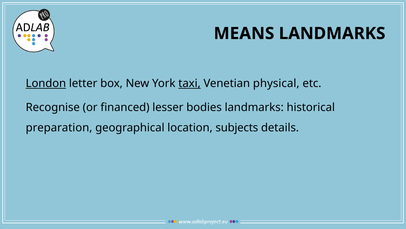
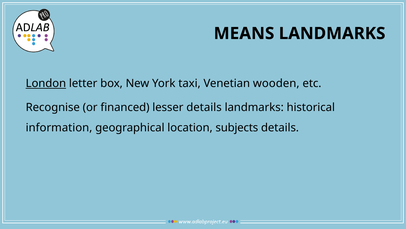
taxi underline: present -> none
physical: physical -> wooden
lesser bodies: bodies -> details
preparation: preparation -> information
